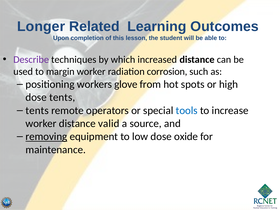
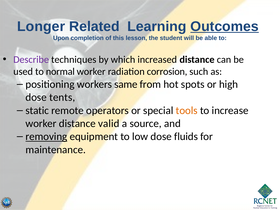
Outcomes underline: none -> present
margin: margin -> normal
glove: glove -> same
tents at (37, 110): tents -> static
tools colour: blue -> orange
oxide: oxide -> fluids
